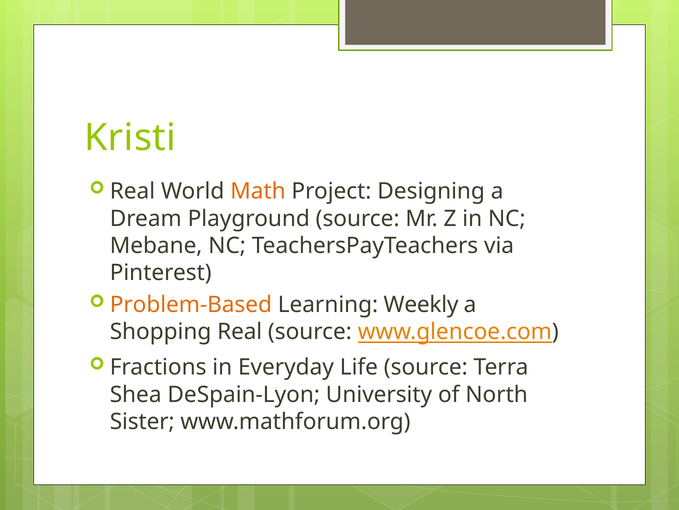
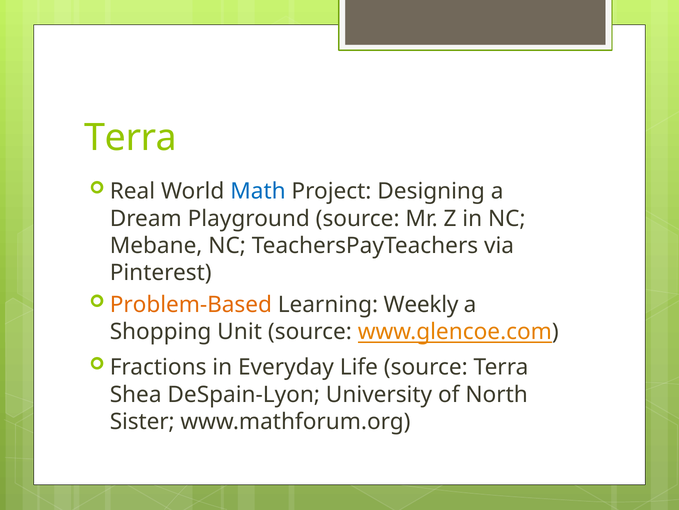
Kristi at (130, 138): Kristi -> Terra
Math colour: orange -> blue
Shopping Real: Real -> Unit
